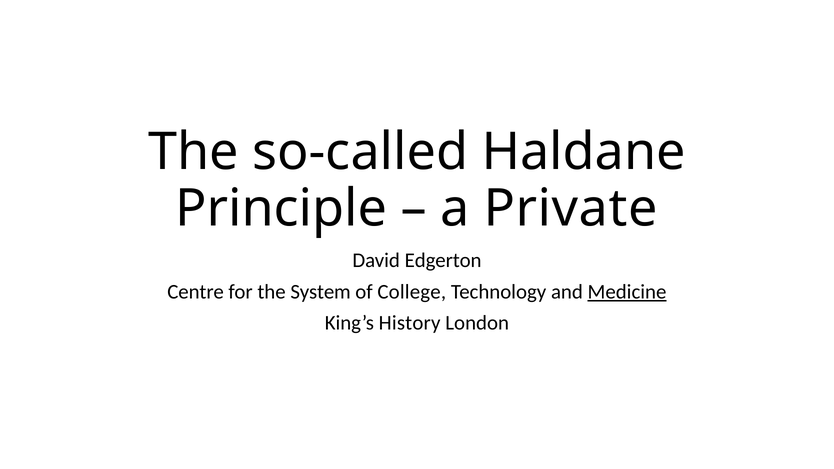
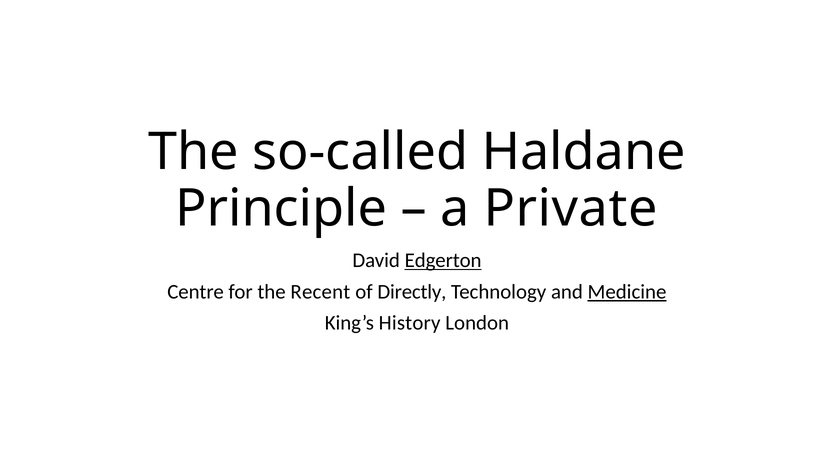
Edgerton underline: none -> present
System: System -> Recent
College: College -> Directly
